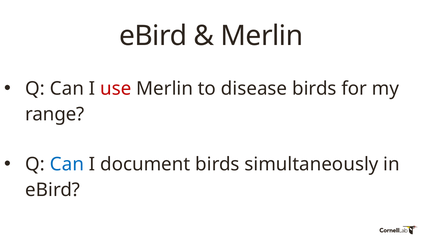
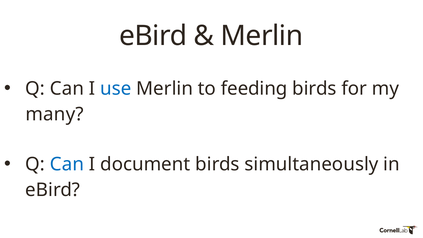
use colour: red -> blue
disease: disease -> feeding
range: range -> many
